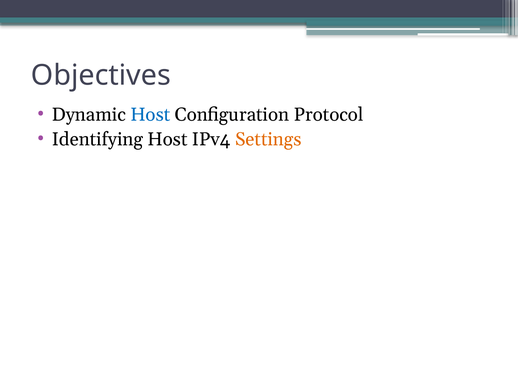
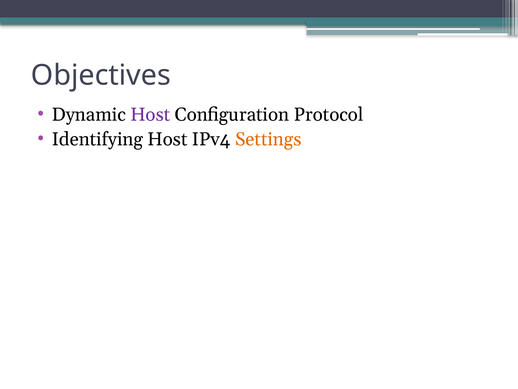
Host at (150, 114) colour: blue -> purple
